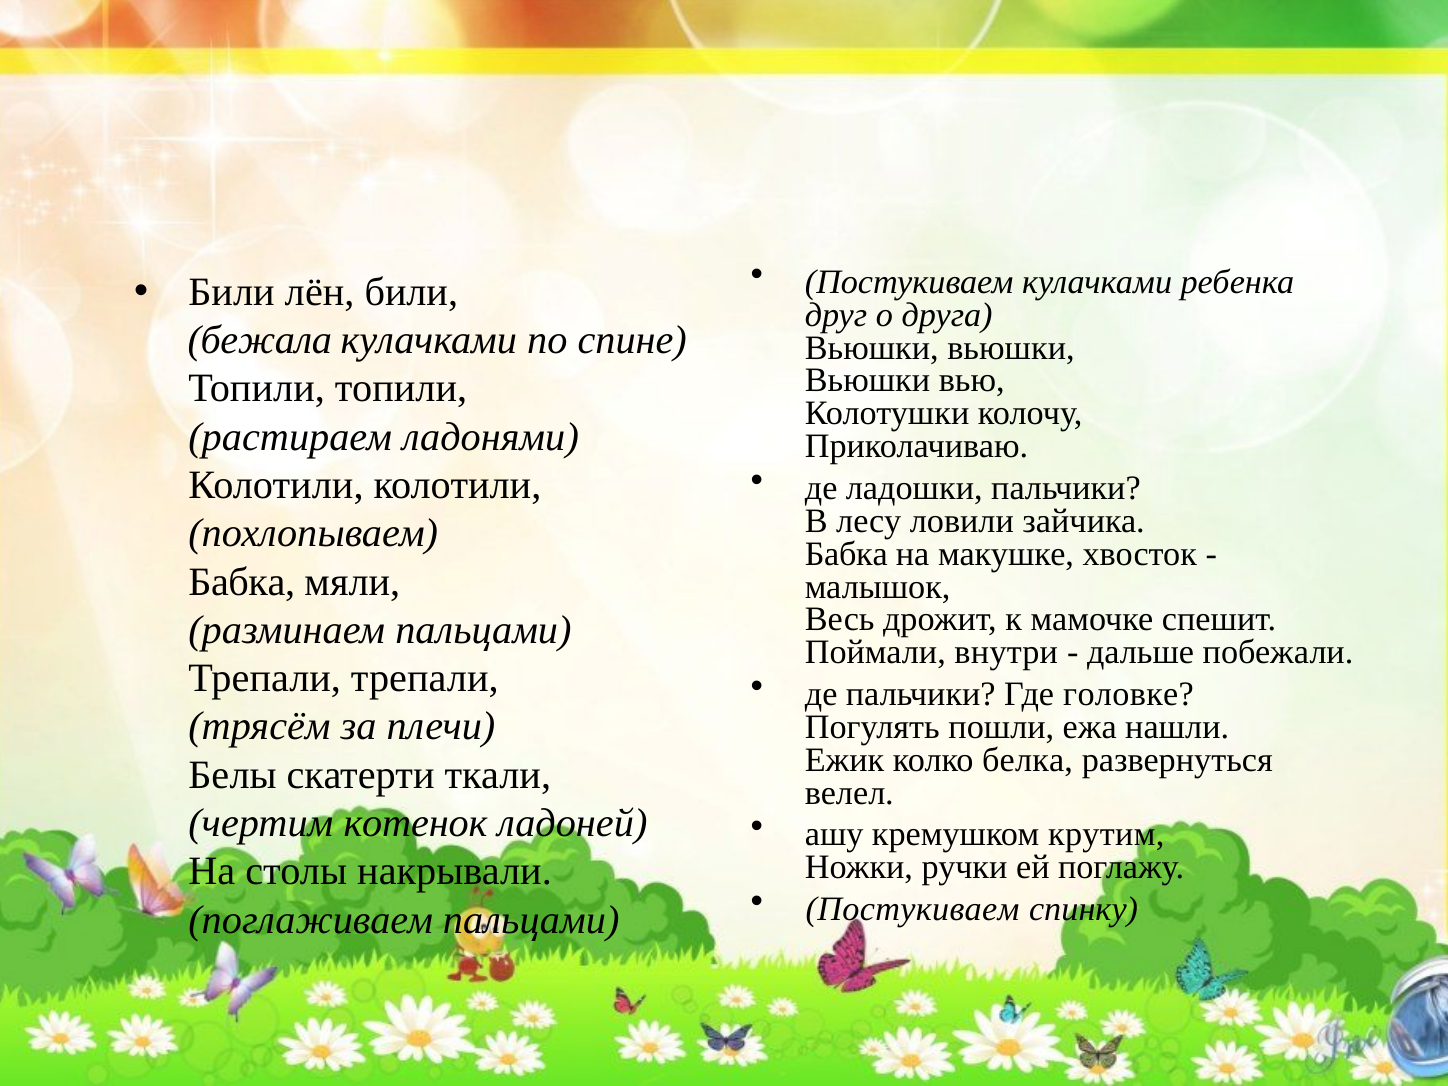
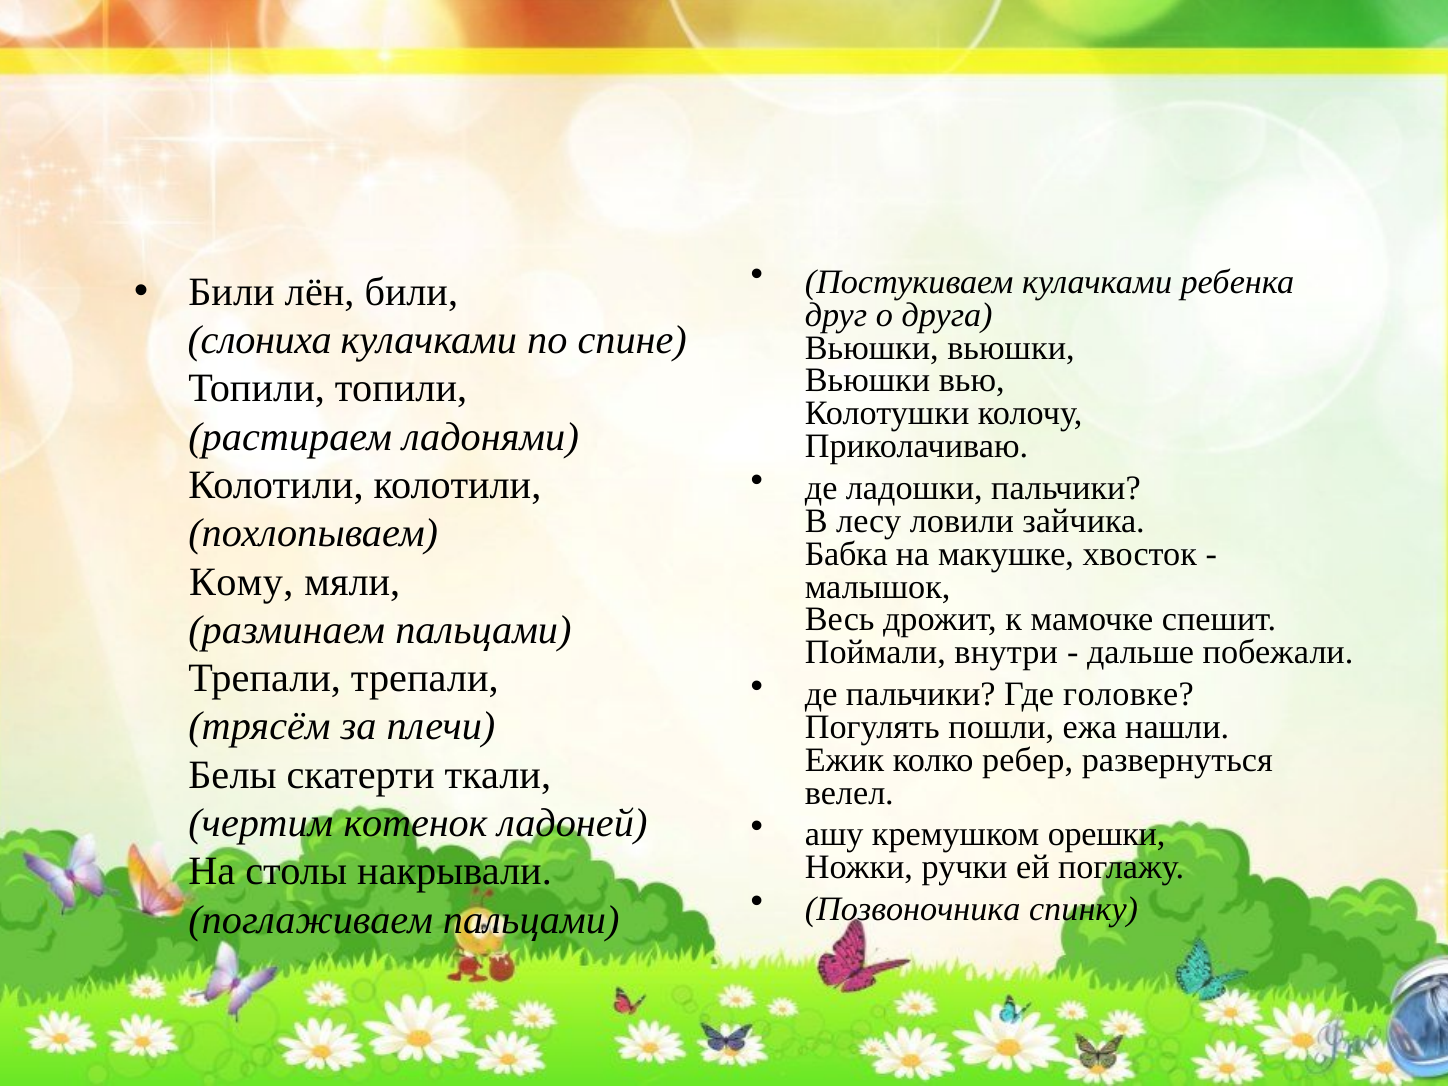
бежала: бежала -> слониха
Бабка at (242, 582): Бабка -> Кому
белка: белка -> ребер
крутим: крутим -> орешки
Постукиваем at (913, 909): Постукиваем -> Позвоночника
